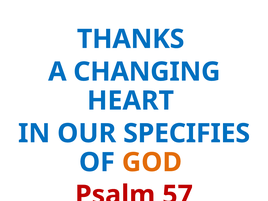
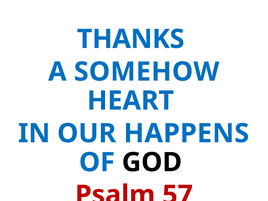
CHANGING: CHANGING -> SOMEHOW
SPECIFIES: SPECIFIES -> HAPPENS
GOD colour: orange -> black
